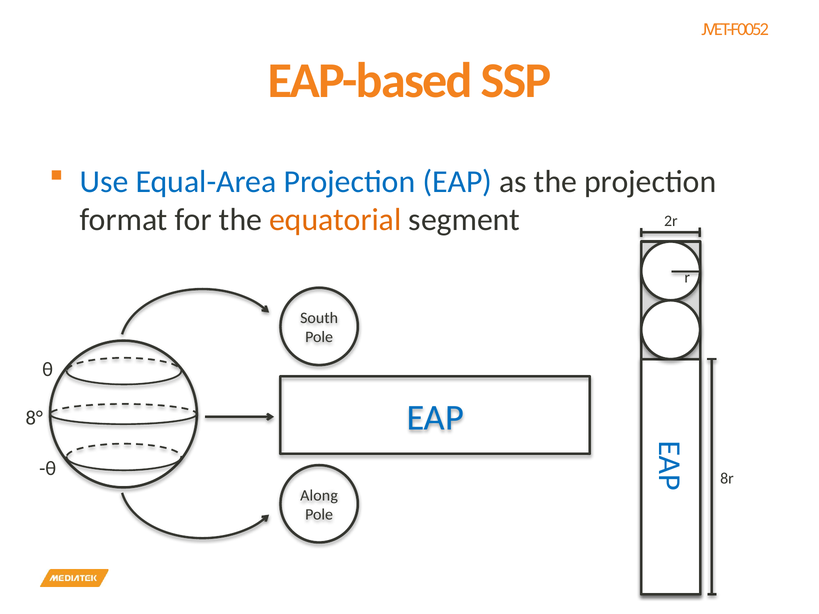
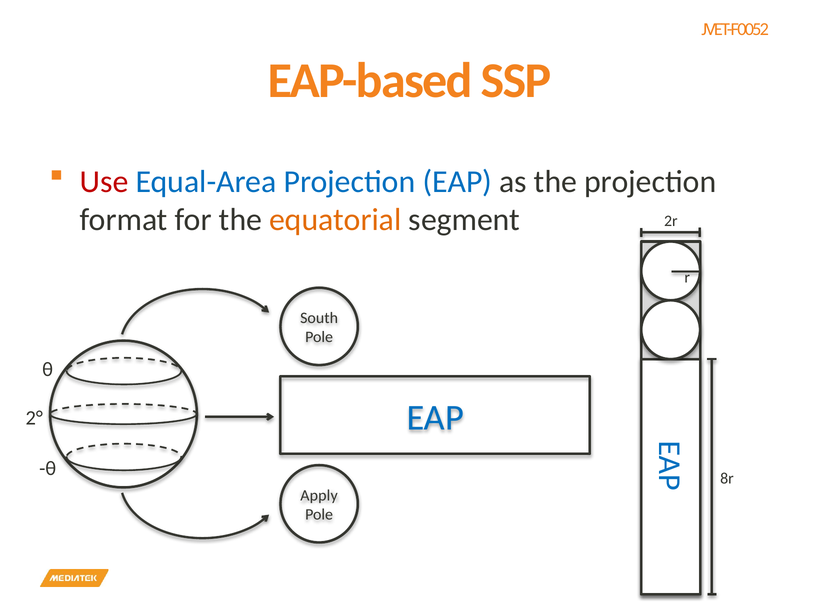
Use colour: blue -> red
8°: 8° -> 2°
Along: Along -> Apply
